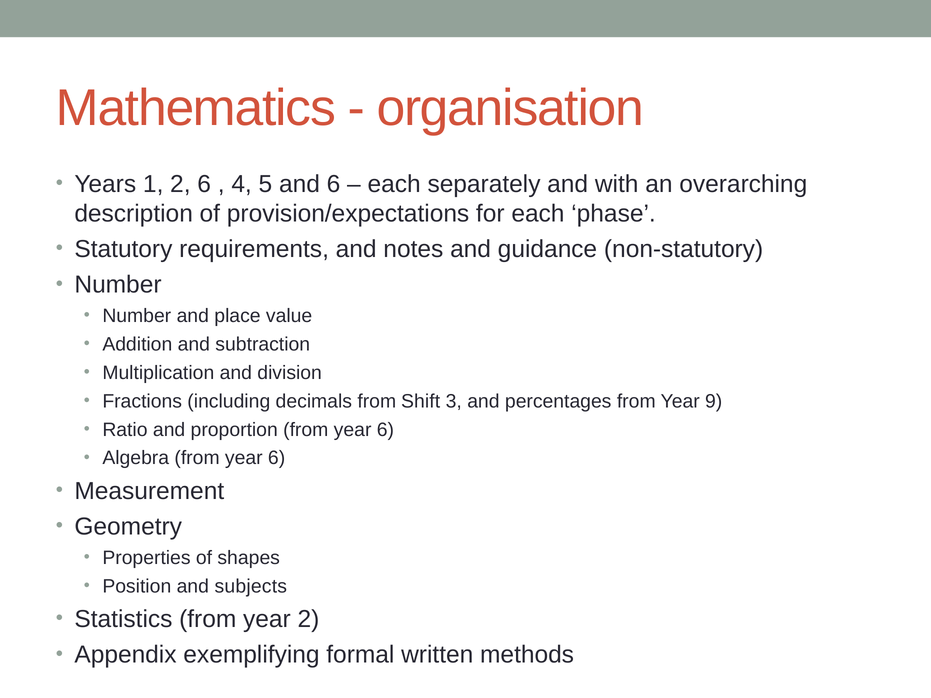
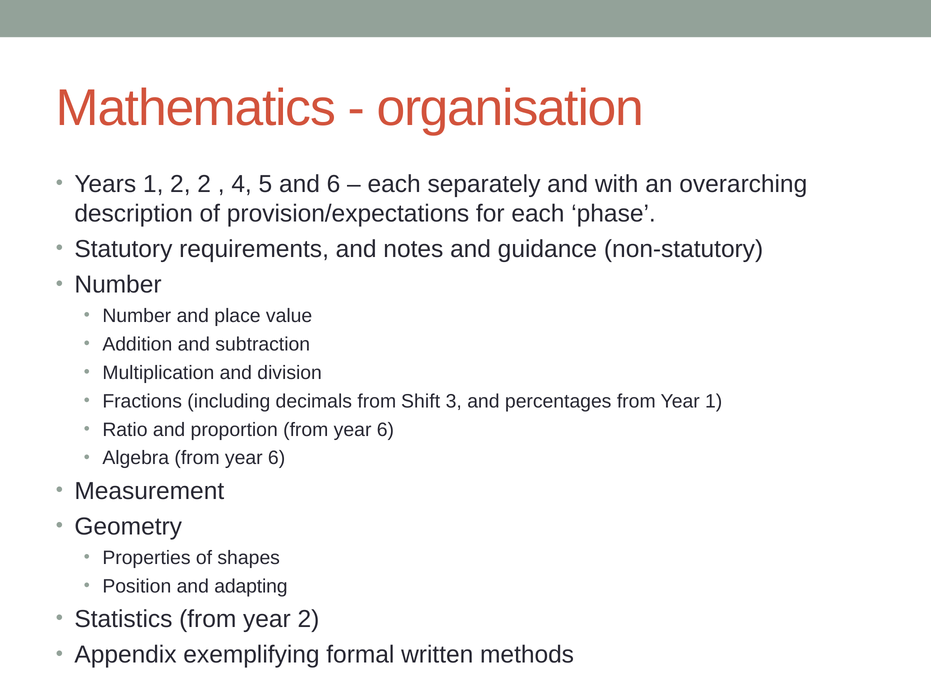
2 6: 6 -> 2
Year 9: 9 -> 1
subjects: subjects -> adapting
